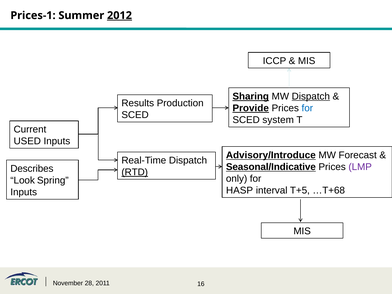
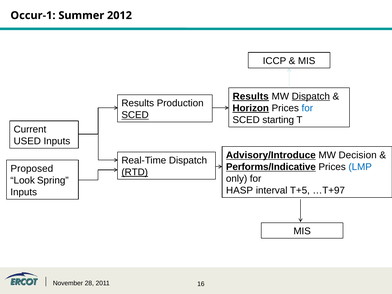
Prices-1: Prices-1 -> Occur-1
2012 underline: present -> none
Sharing at (251, 96): Sharing -> Results
Provide: Provide -> Horizon
SCED at (135, 115) underline: none -> present
system: system -> starting
Forecast: Forecast -> Decision
Seasonal/Indicative: Seasonal/Indicative -> Performs/Indicative
LMP colour: purple -> blue
Describes: Describes -> Proposed
…T+68: …T+68 -> …T+97
